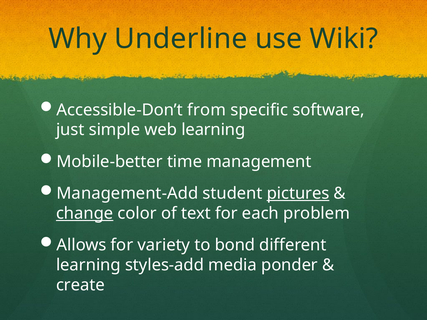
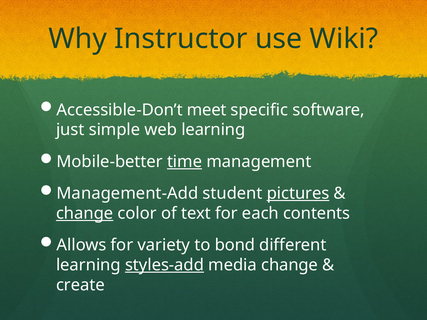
Underline: Underline -> Instructor
from: from -> meet
time underline: none -> present
problem: problem -> contents
styles-add underline: none -> present
media ponder: ponder -> change
